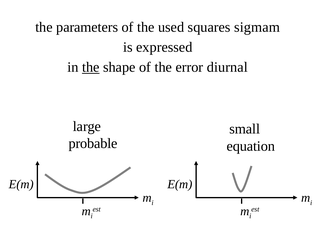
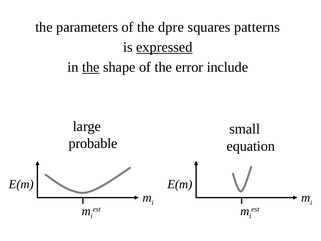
used: used -> dpre
sigmam: sigmam -> patterns
expressed underline: none -> present
diurnal: diurnal -> include
